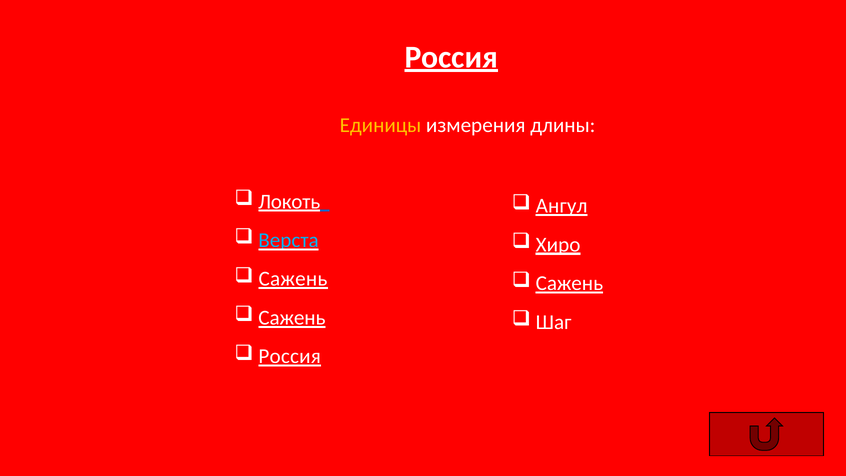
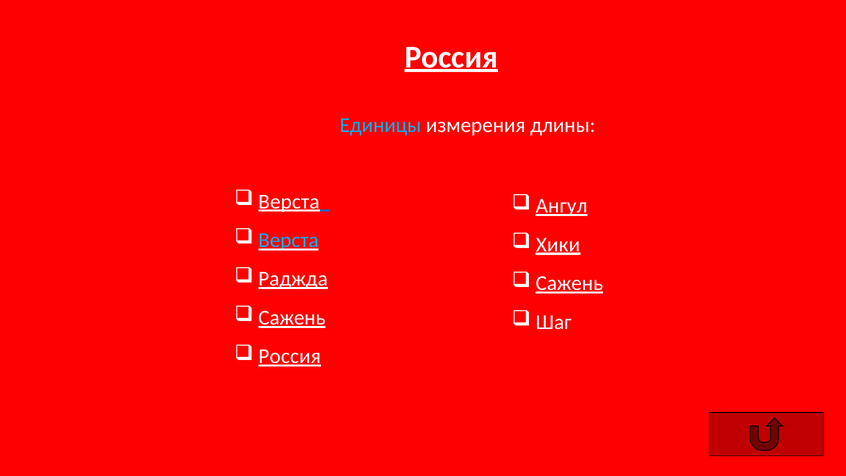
Единицы colour: yellow -> light blue
Локоть at (289, 202): Локоть -> Верста
Хиро: Хиро -> Хики
Сажень at (293, 279): Сажень -> Раджда
